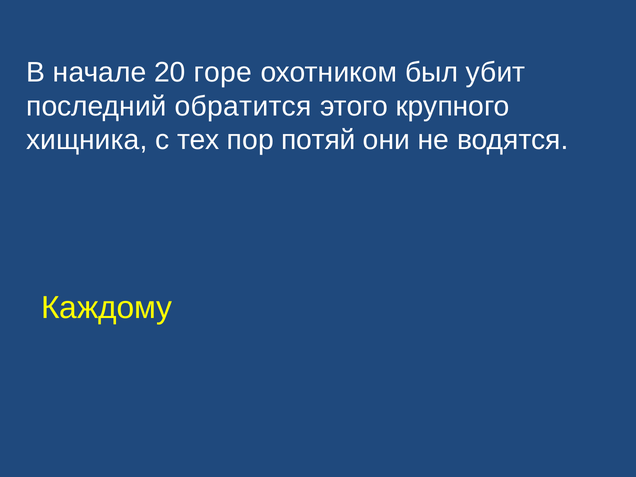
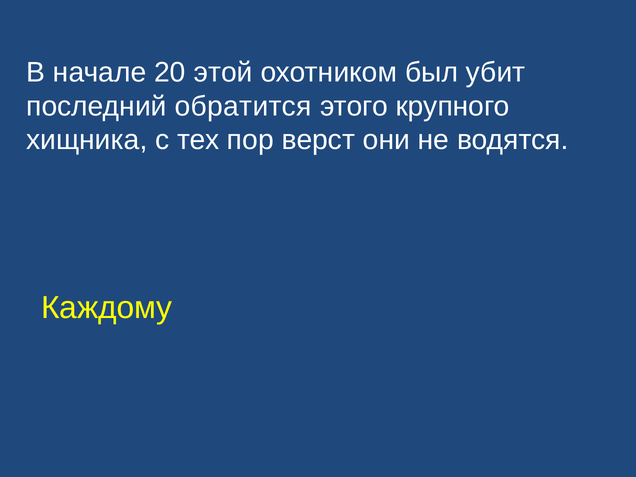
горе: горе -> этой
потяй: потяй -> верст
